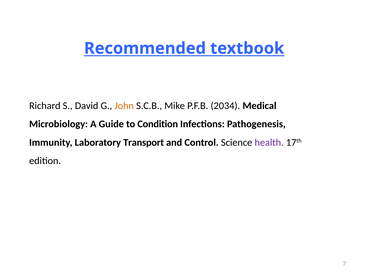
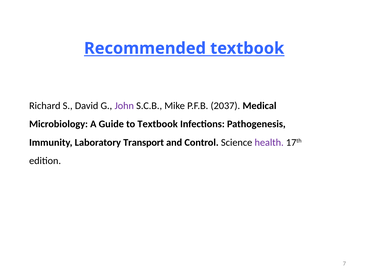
John colour: orange -> purple
2034: 2034 -> 2037
to Condition: Condition -> Textbook
